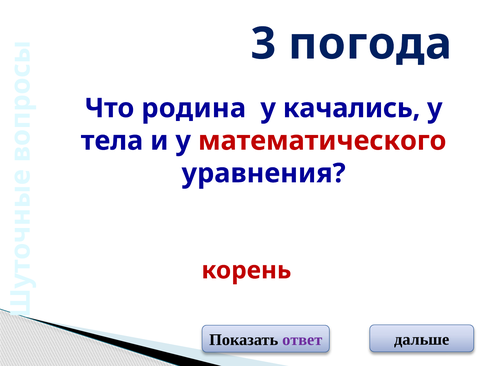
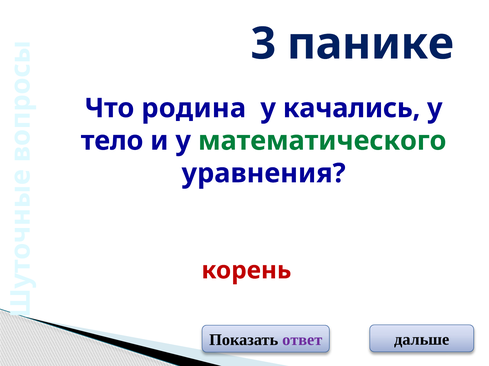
погода: погода -> панике
тела: тела -> тело
математического colour: red -> green
